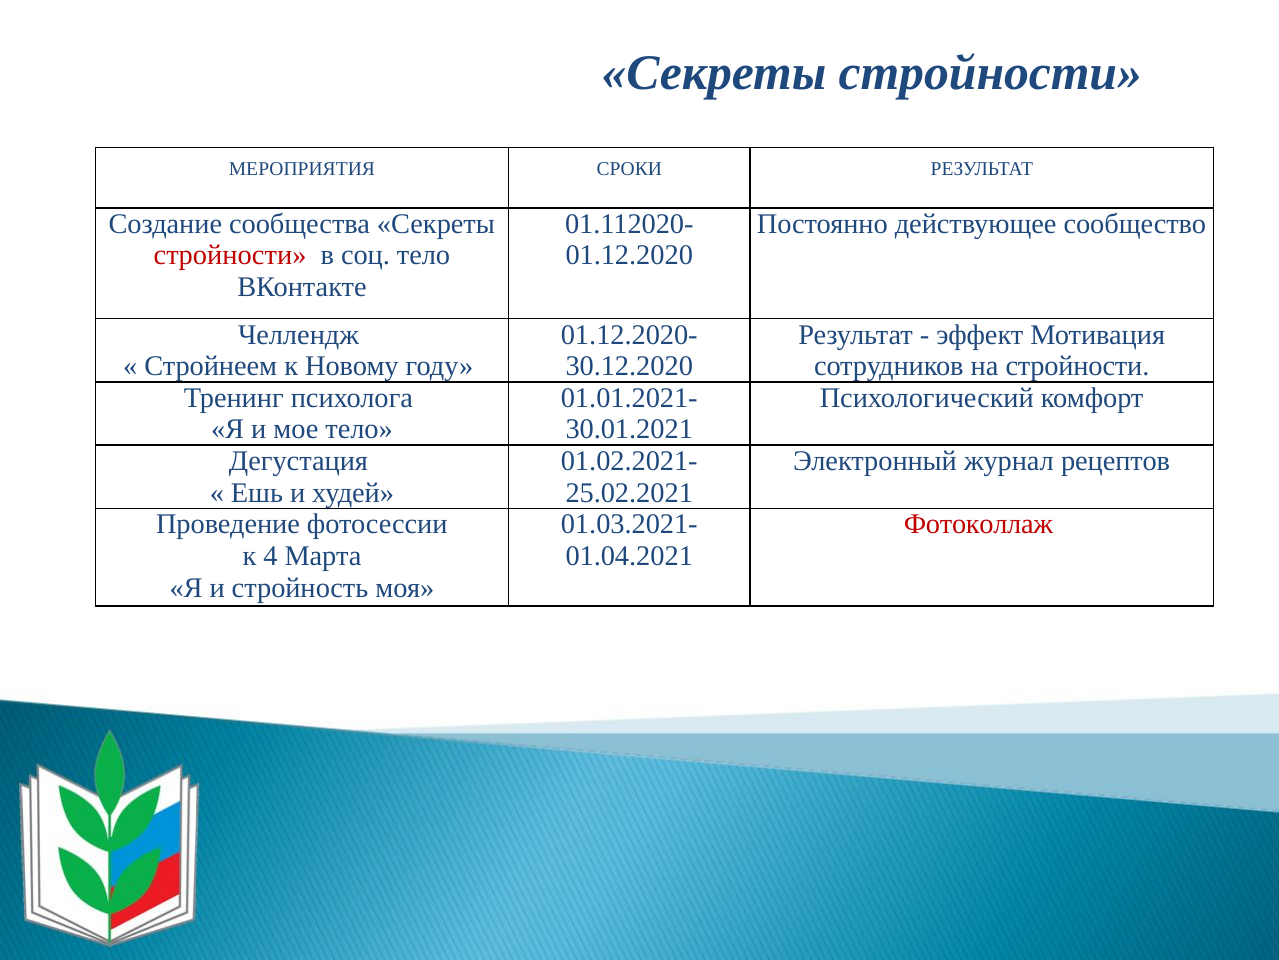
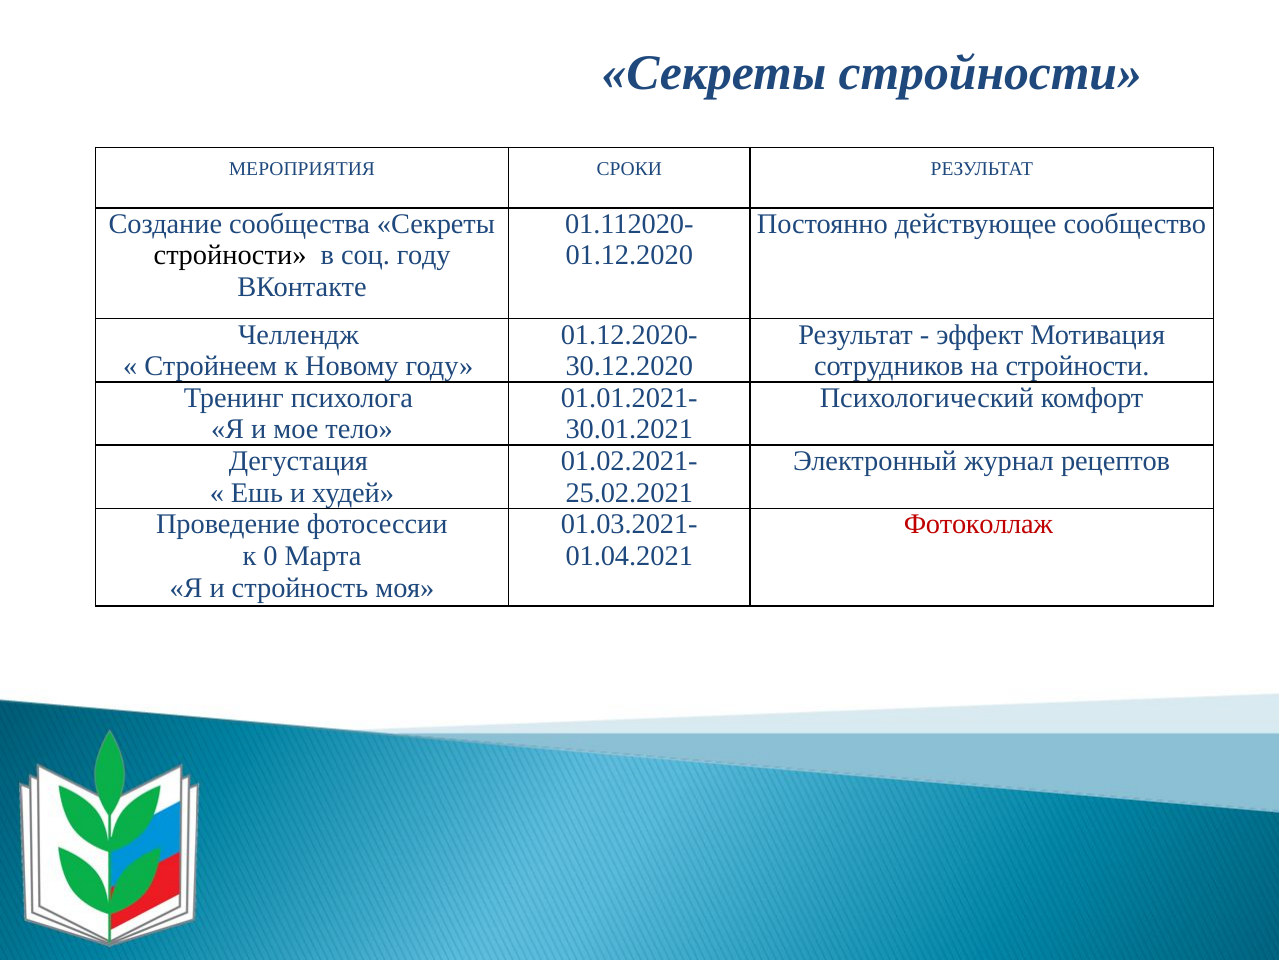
стройности at (230, 255) colour: red -> black
соц тело: тело -> году
4: 4 -> 0
